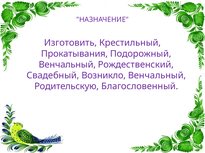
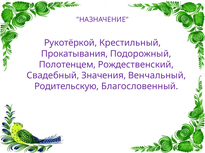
Изготовить: Изготовить -> Рукотёркой
Венчальный at (67, 65): Венчальный -> Полотенцем
Возникло: Возникло -> Значения
